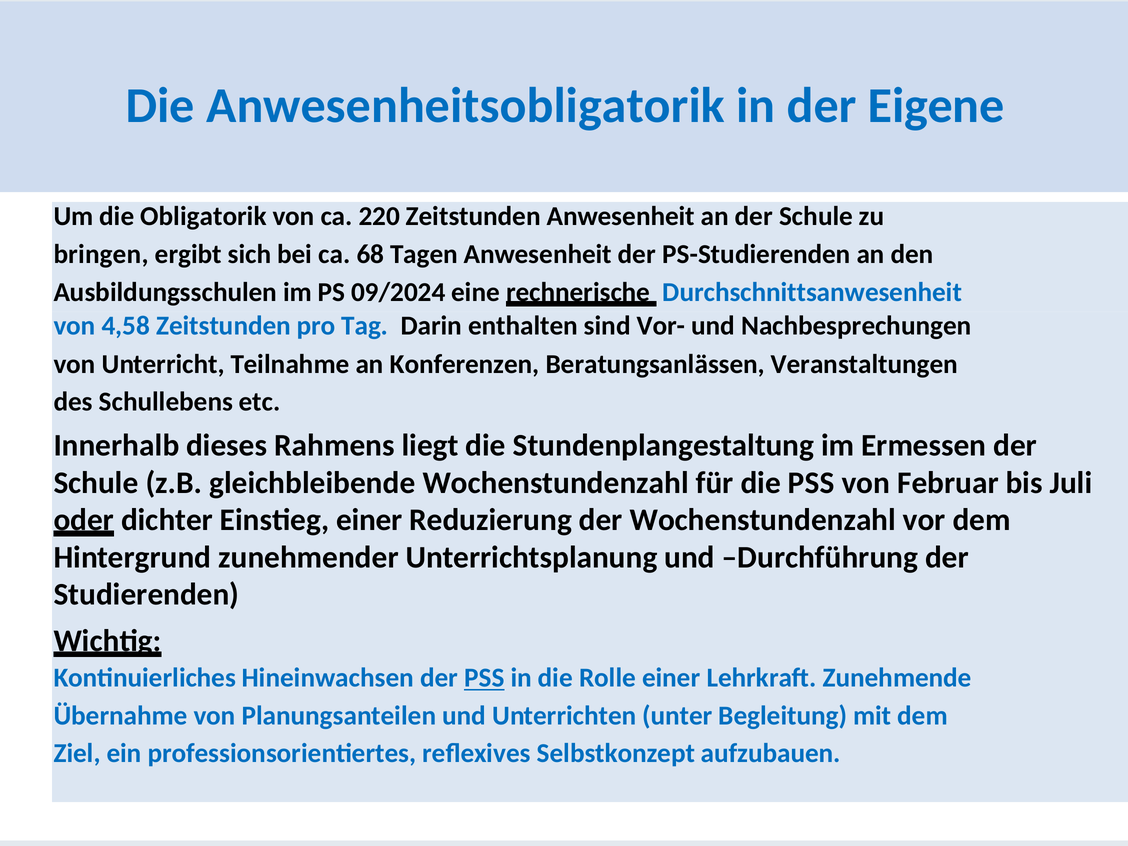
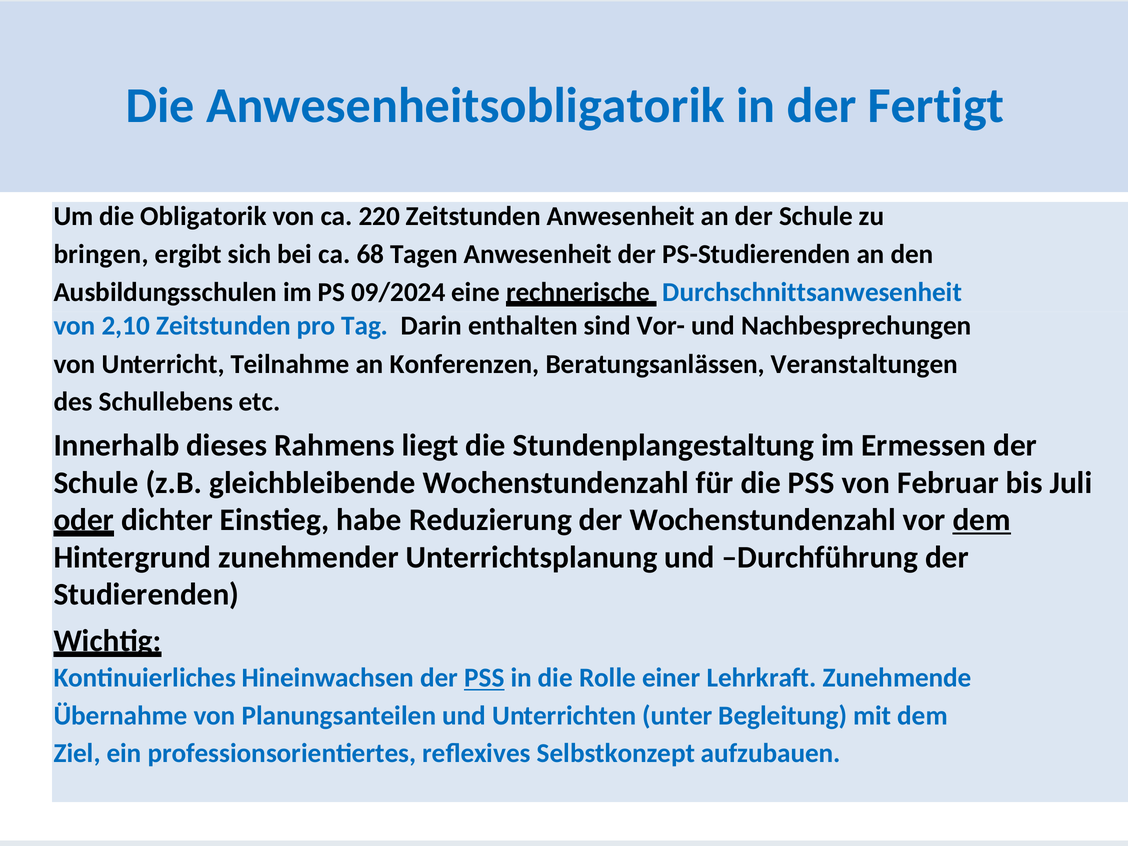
Eigene: Eigene -> Fertigt
4,58: 4,58 -> 2,10
Einstieg einer: einer -> habe
dem at (982, 520) underline: none -> present
